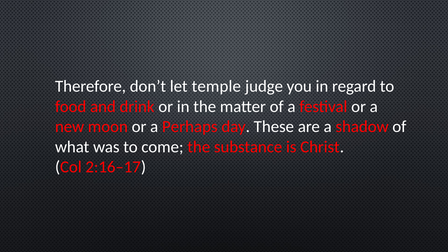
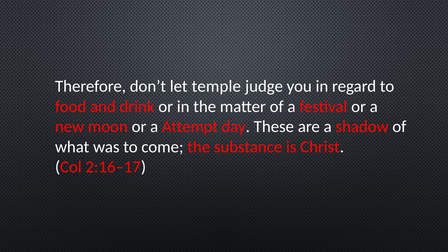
Perhaps: Perhaps -> Attempt
